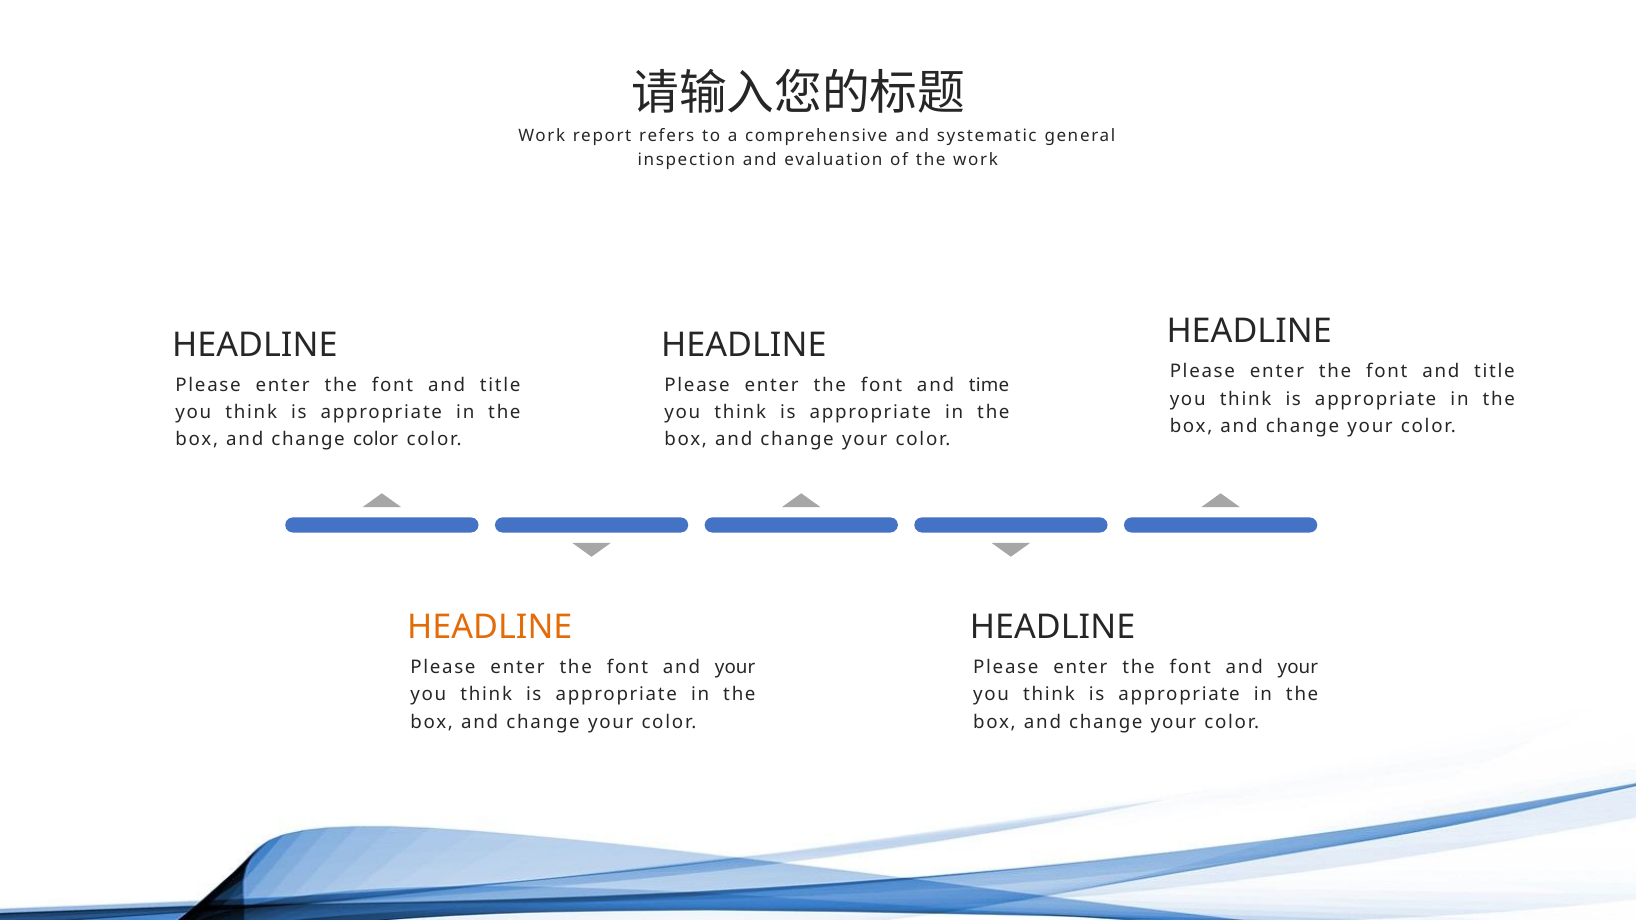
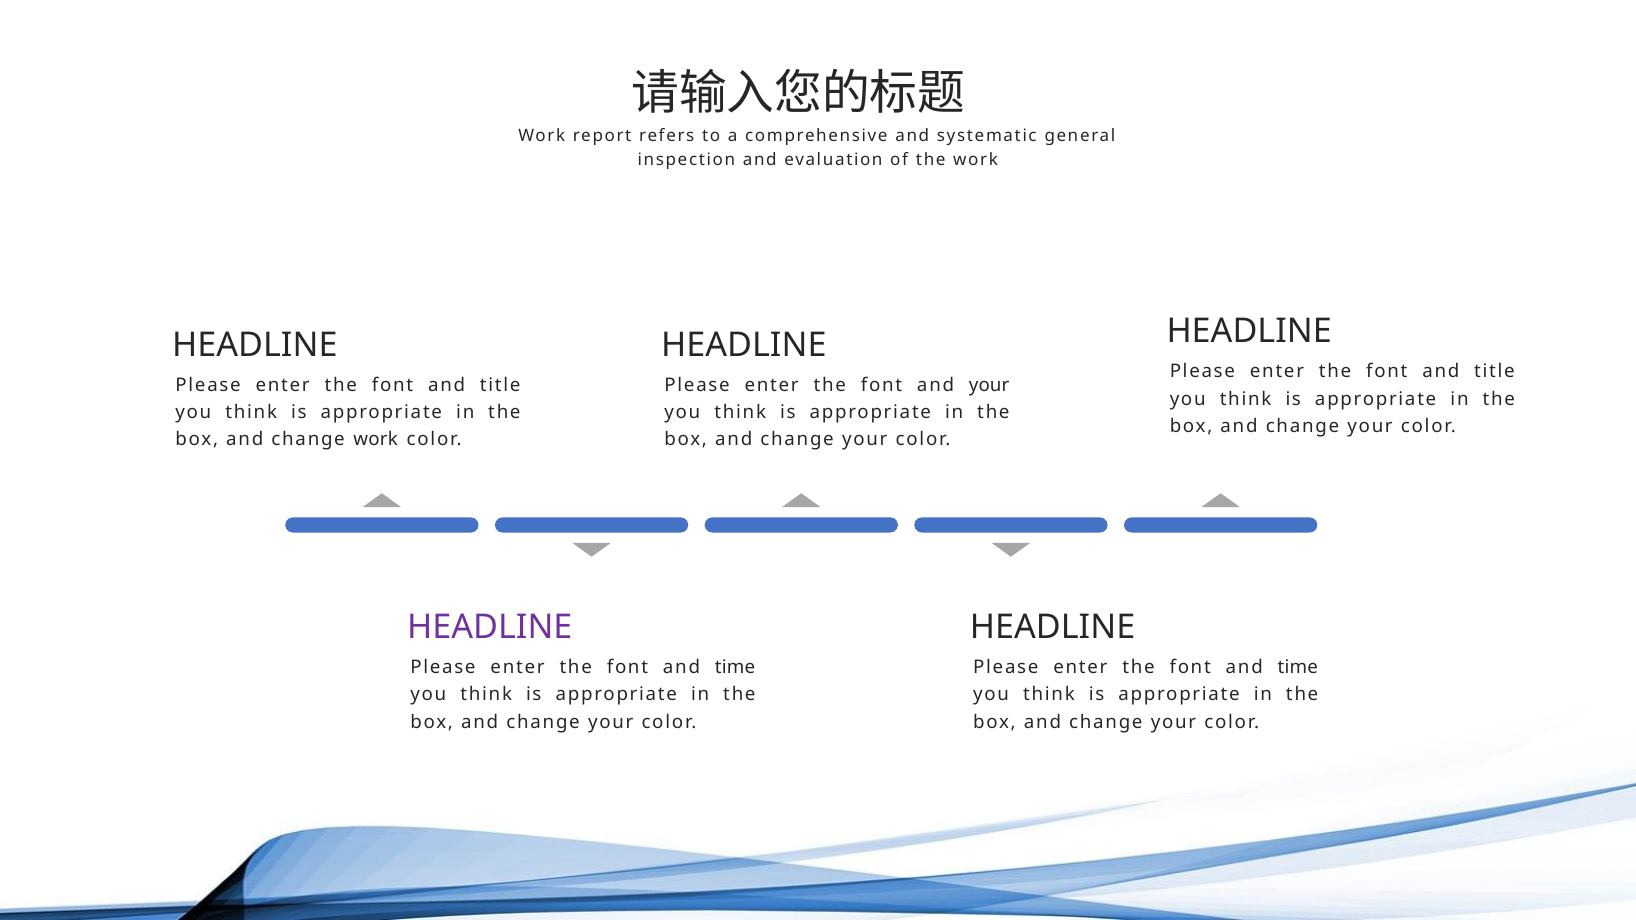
and time: time -> your
change color: color -> work
HEADLINE at (490, 627) colour: orange -> purple
your at (735, 668): your -> time
your at (1298, 668): your -> time
